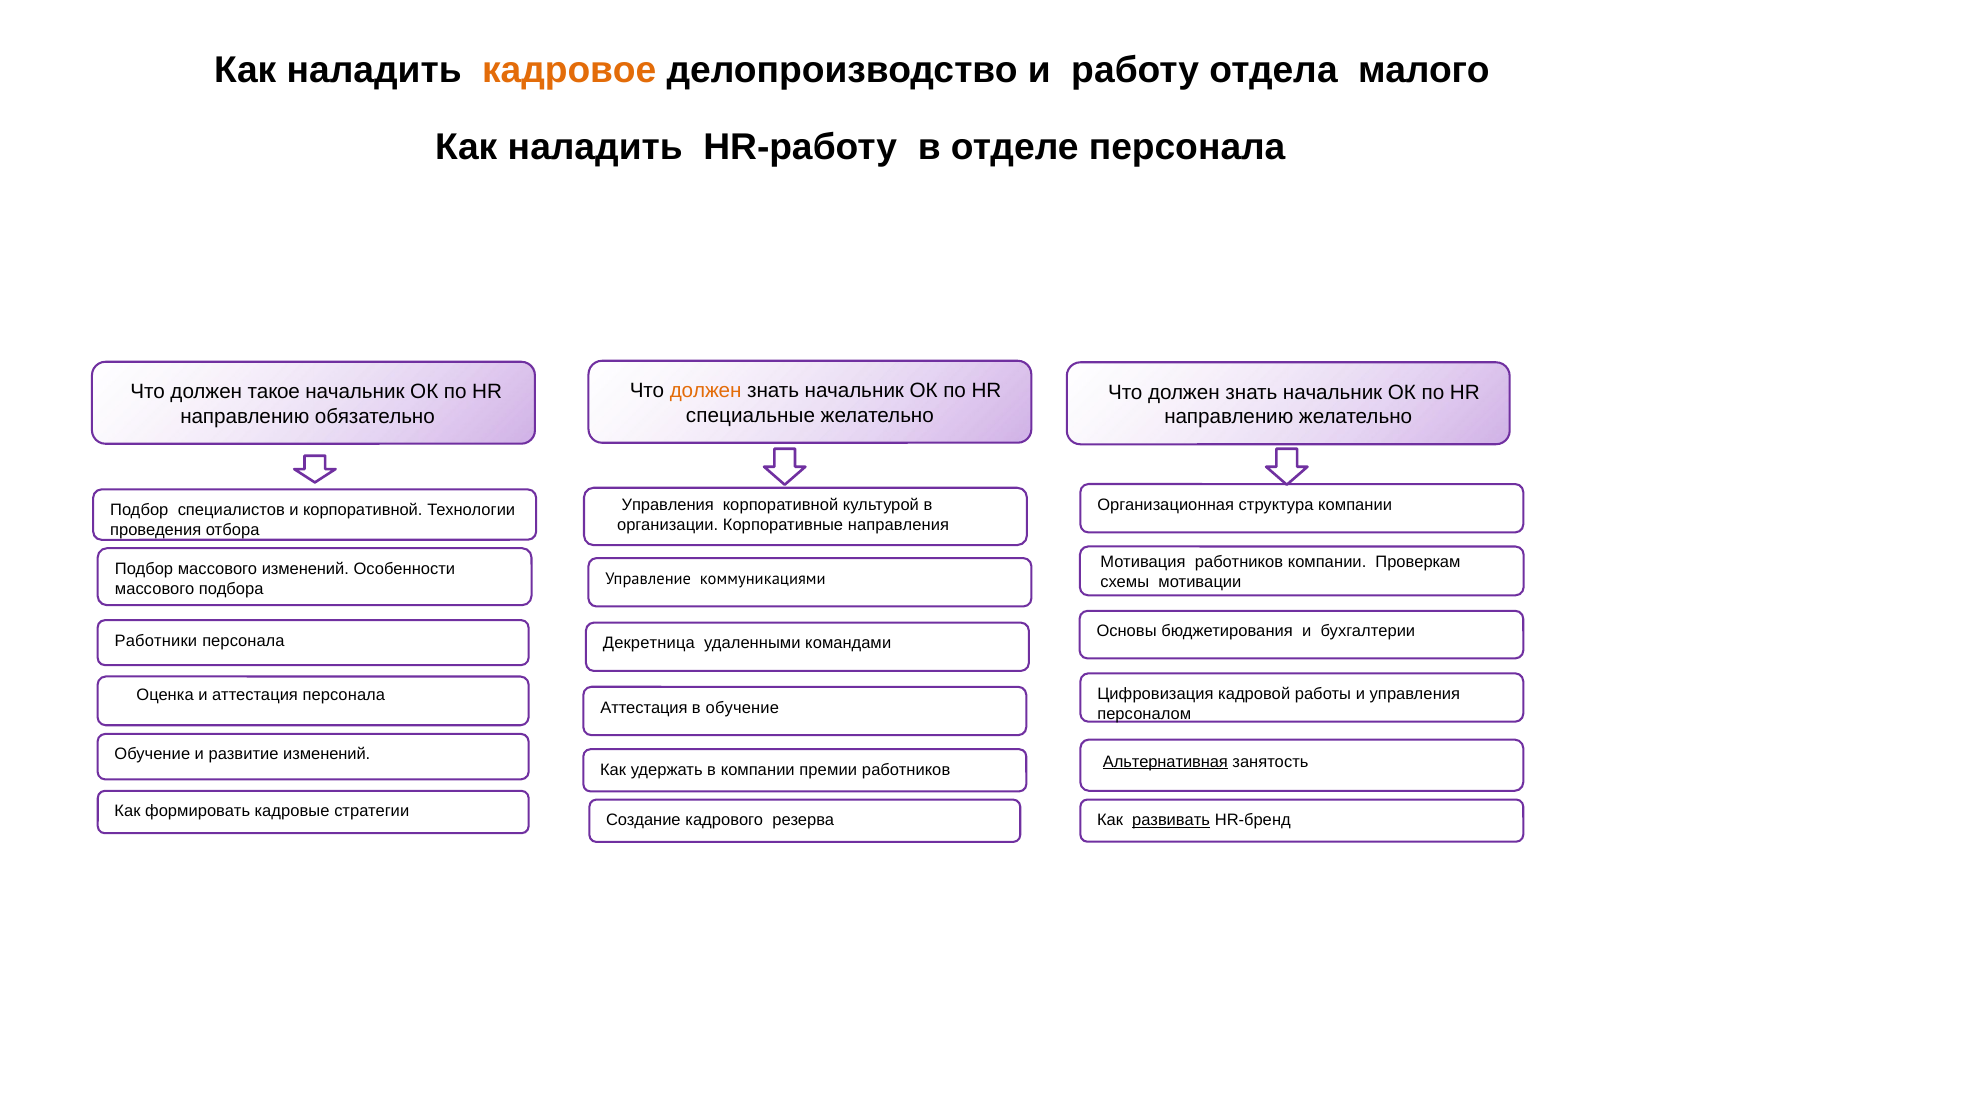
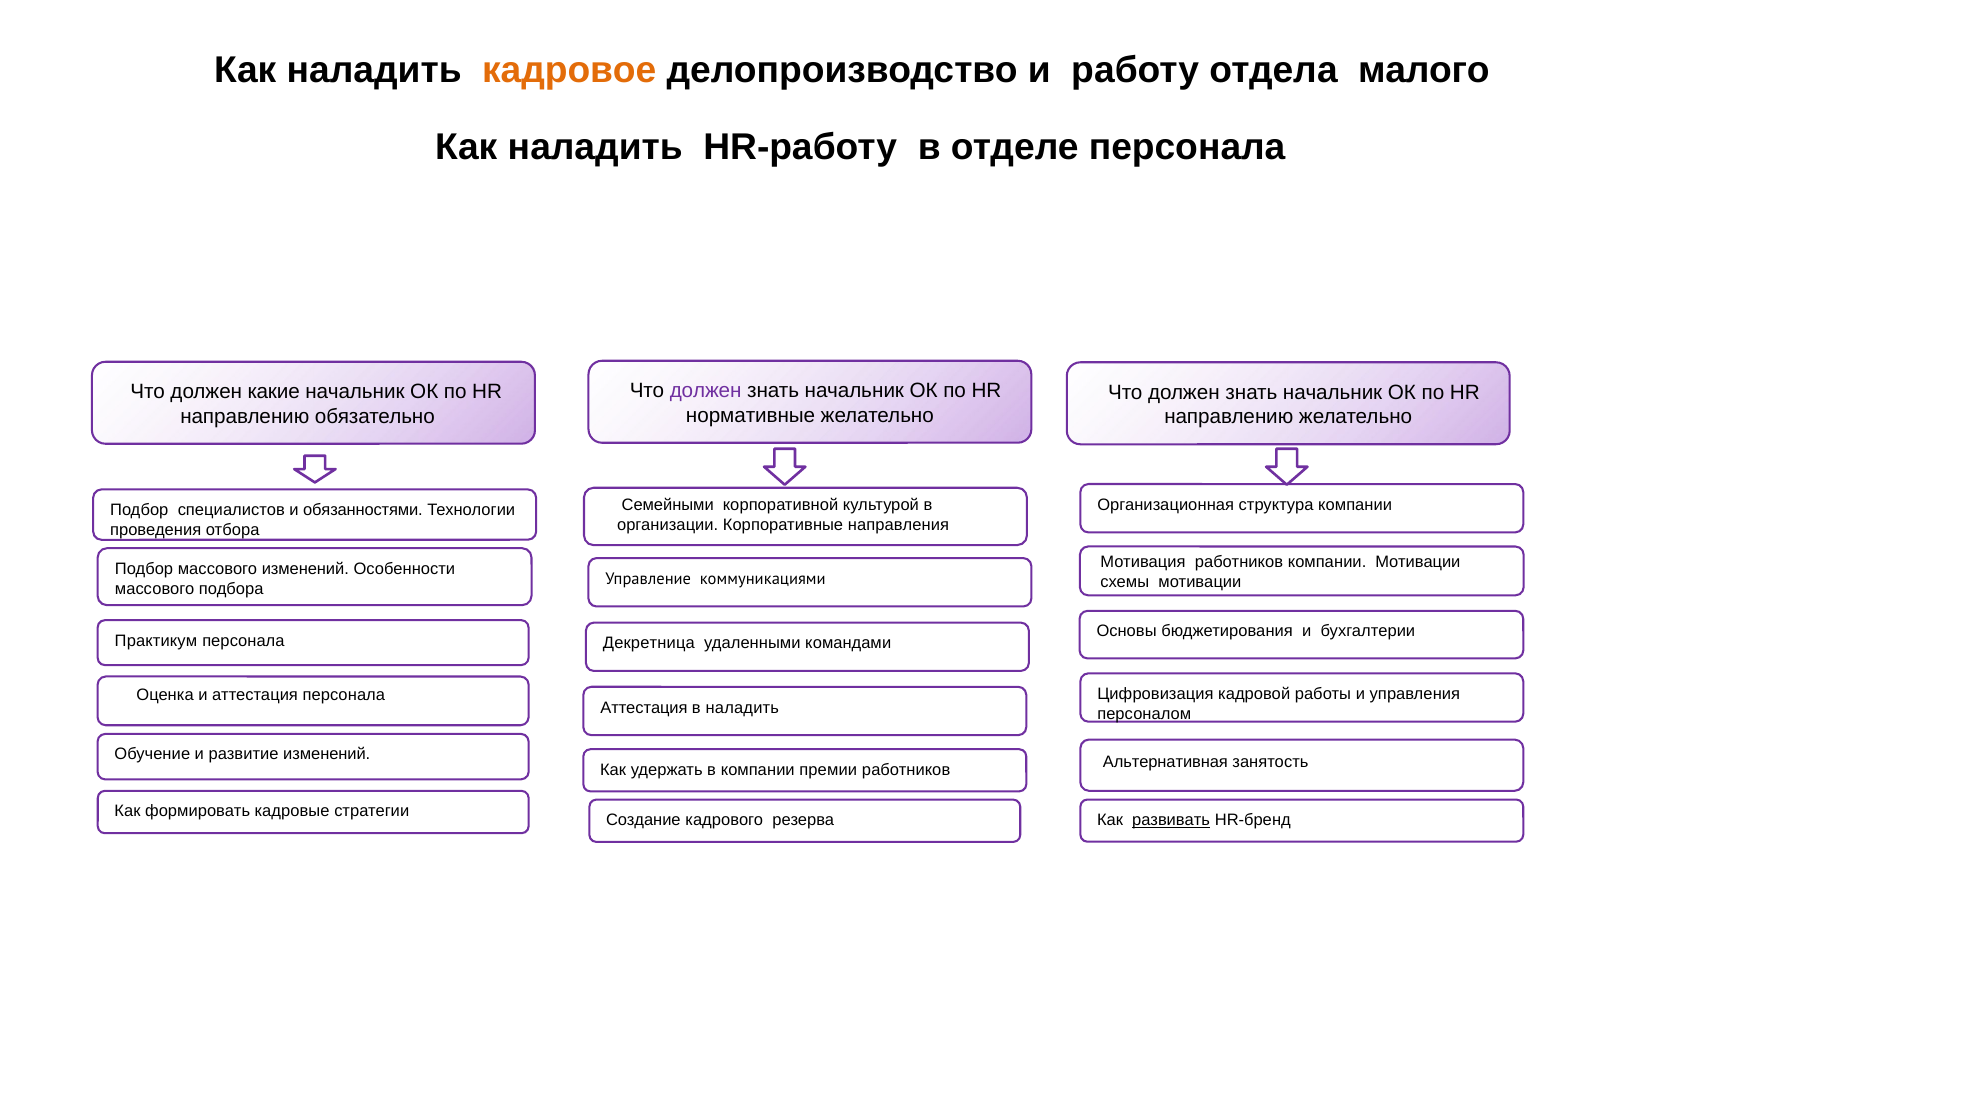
должен at (706, 391) colour: orange -> purple
такое: такое -> какие
специальные: специальные -> нормативные
Управления at (668, 506): Управления -> Семейными
и корпоративной: корпоративной -> обязанностями
компании Проверкам: Проверкам -> Мотивации
Работники: Работники -> Практикум
в обучение: обучение -> наладить
Альтернативная underline: present -> none
